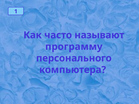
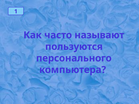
программу: программу -> пользуются
